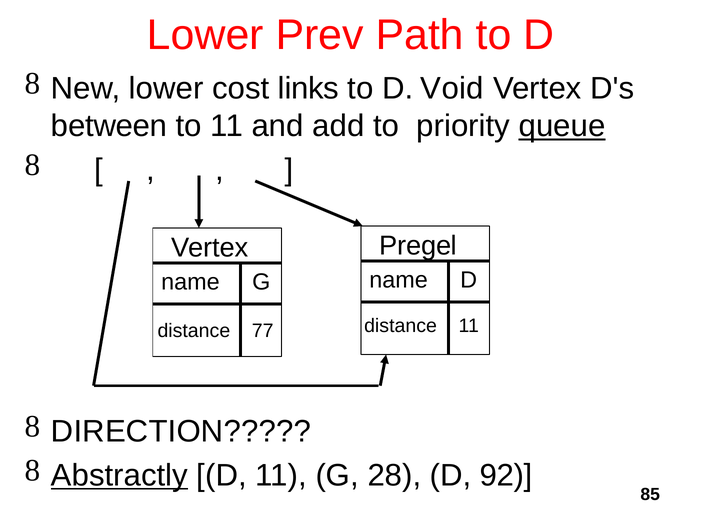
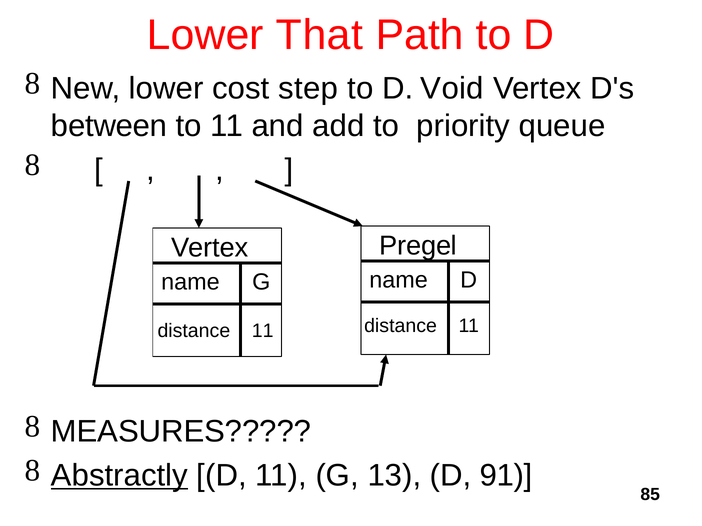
Prev: Prev -> That
links: links -> step
queue underline: present -> none
77 at (263, 331): 77 -> 11
DIRECTION: DIRECTION -> MEASURES
28: 28 -> 13
92: 92 -> 91
